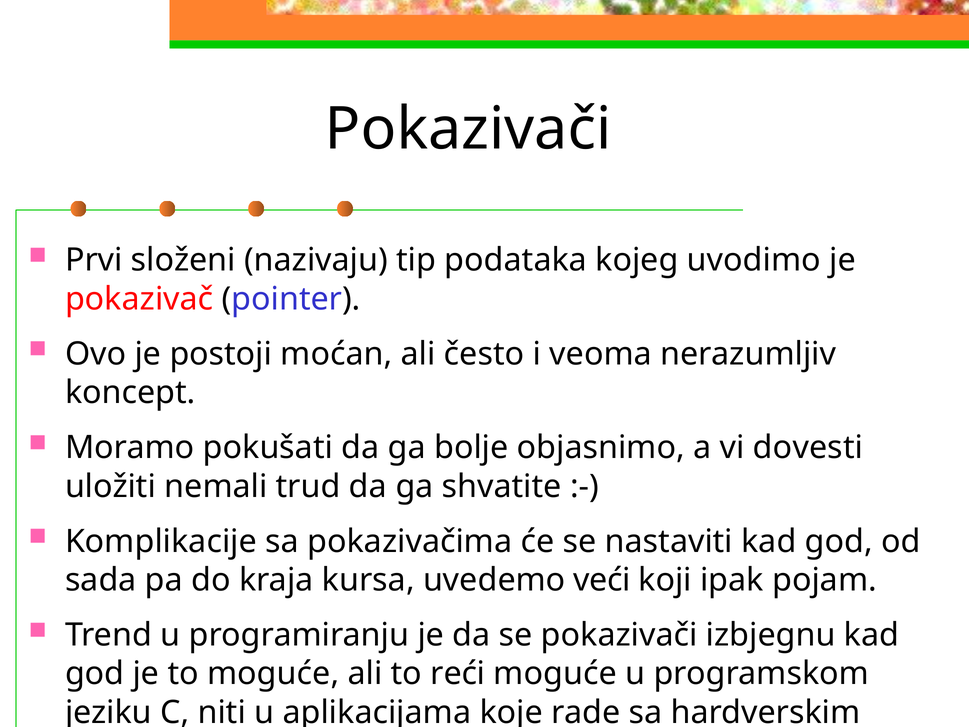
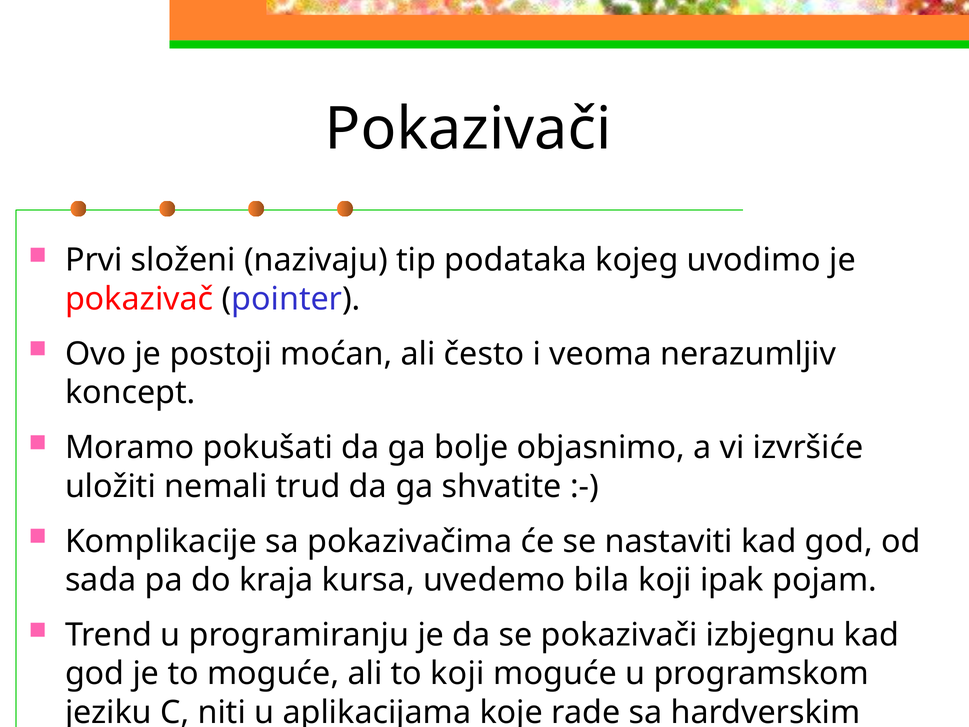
dovesti: dovesti -> izvršiće
veći: veći -> bila
to reći: reći -> koji
